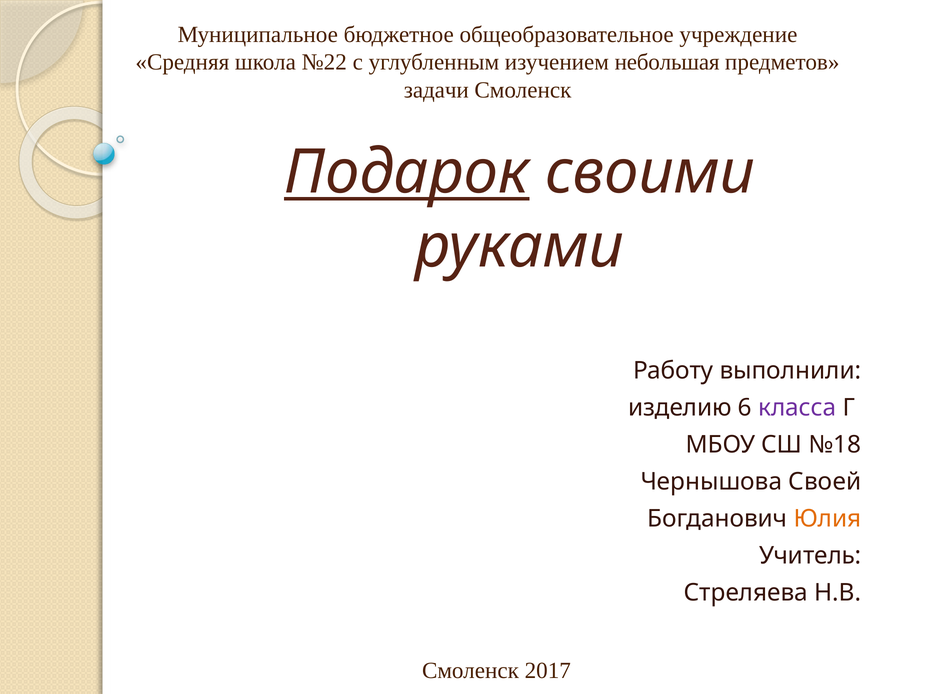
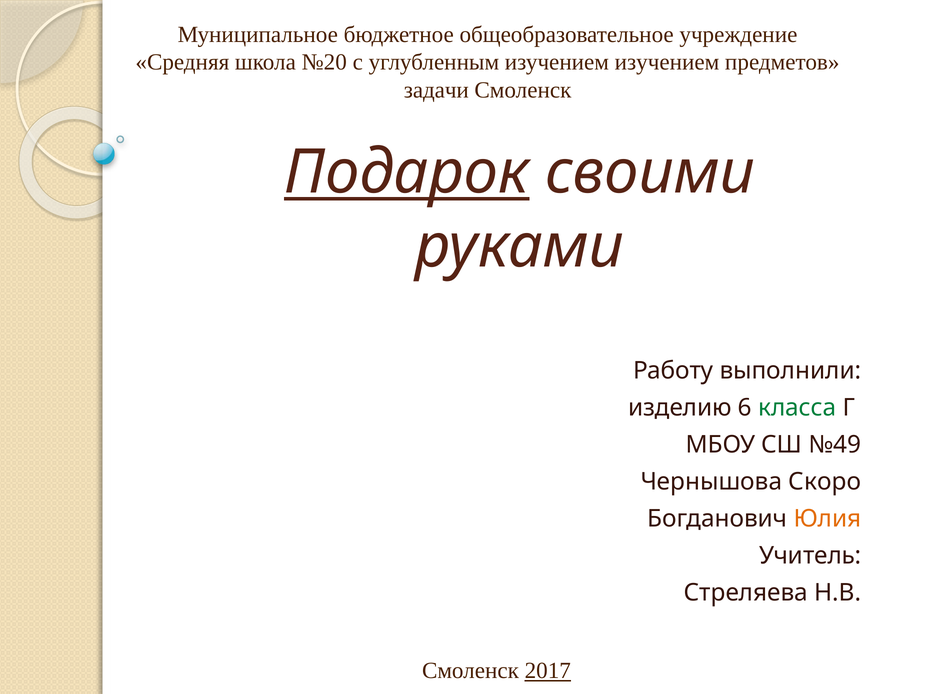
№22: №22 -> №20
изучением небольшая: небольшая -> изучением
класса colour: purple -> green
№18: №18 -> №49
Своей: Своей -> Скоро
2017 underline: none -> present
